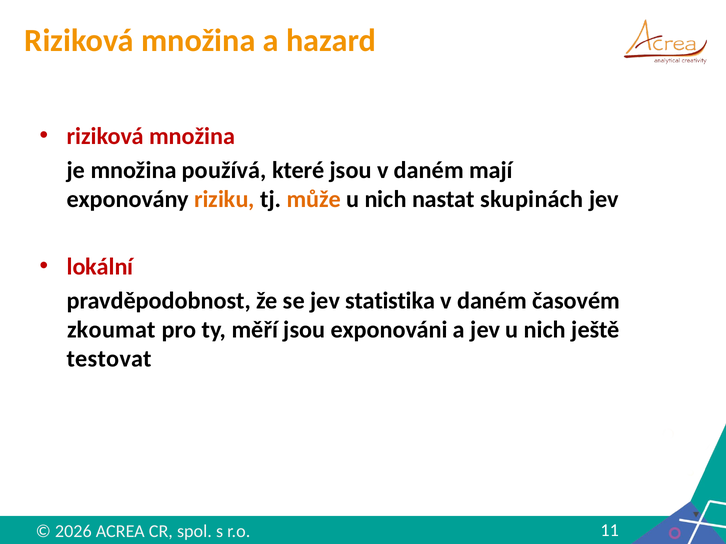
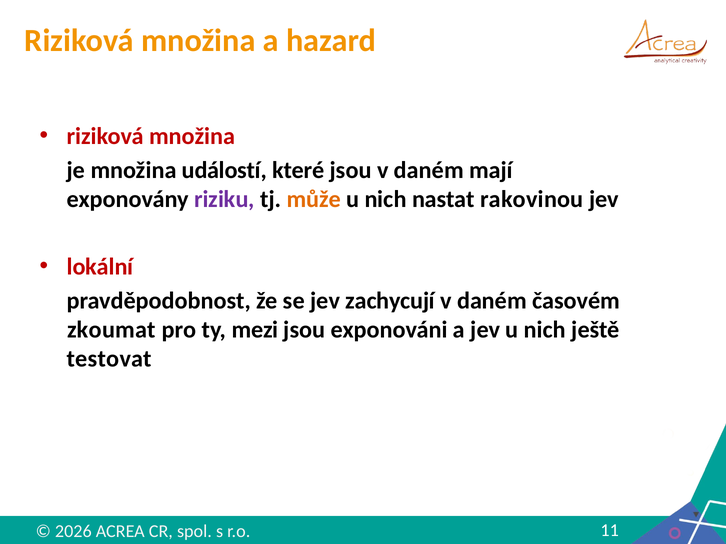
používá: používá -> událostí
riziku colour: orange -> purple
skupinách: skupinách -> rakovinou
statistika: statistika -> zachycují
měří: měří -> mezi
